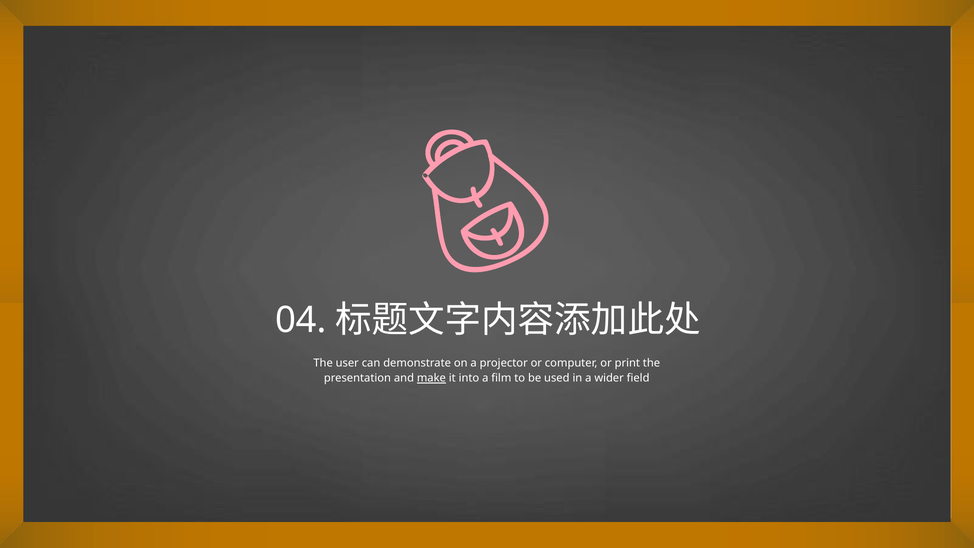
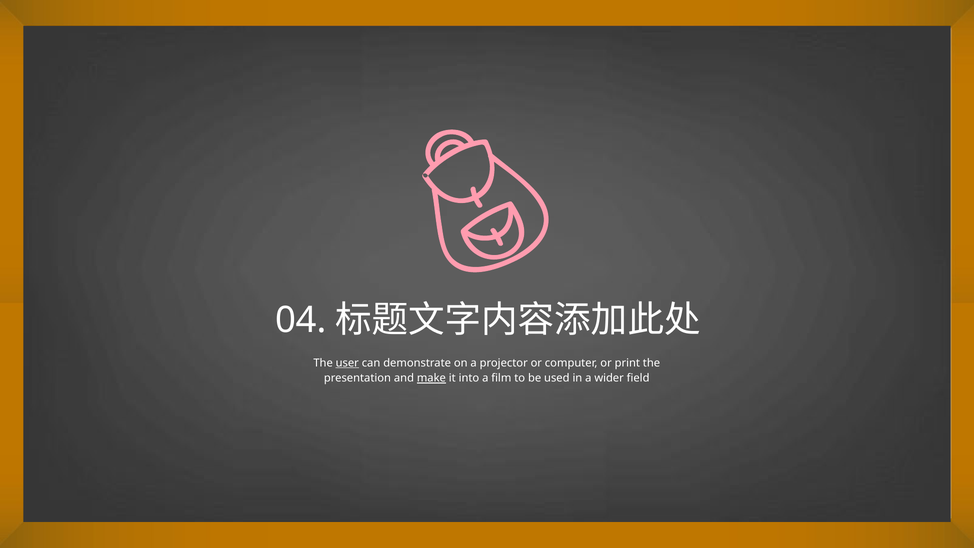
user underline: none -> present
